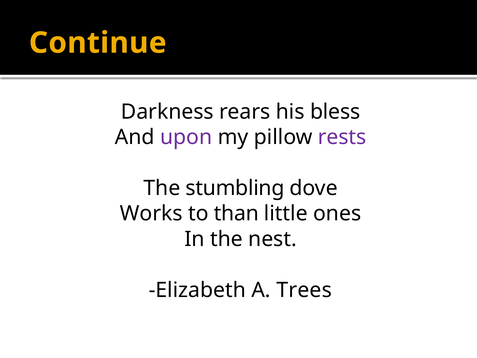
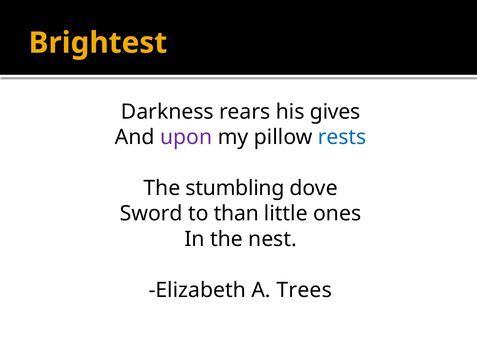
Continue: Continue -> Brightest
bless: bless -> gives
rests colour: purple -> blue
Works: Works -> Sword
